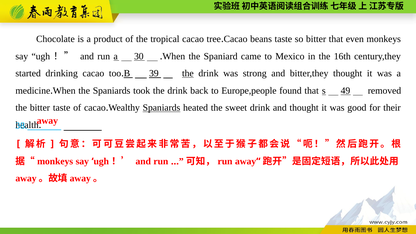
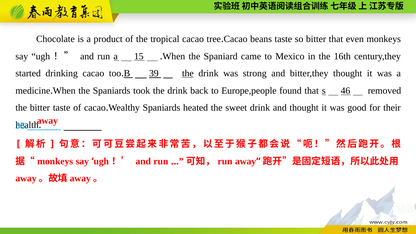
30: 30 -> 15
49: 49 -> 46
Spaniards at (161, 108) underline: present -> none
